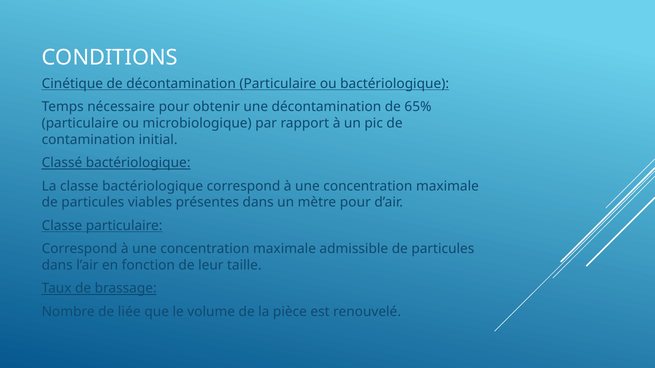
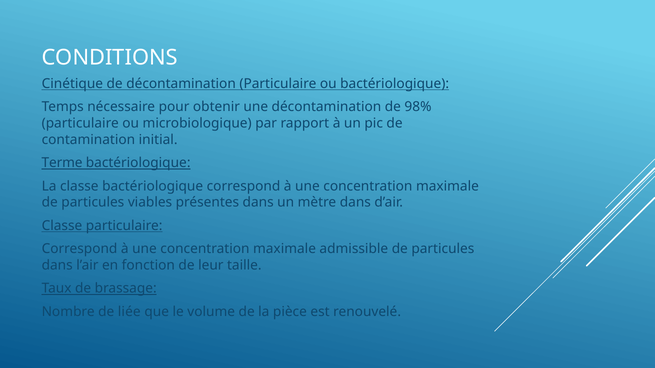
65%: 65% -> 98%
Classé: Classé -> Terme
mètre pour: pour -> dans
